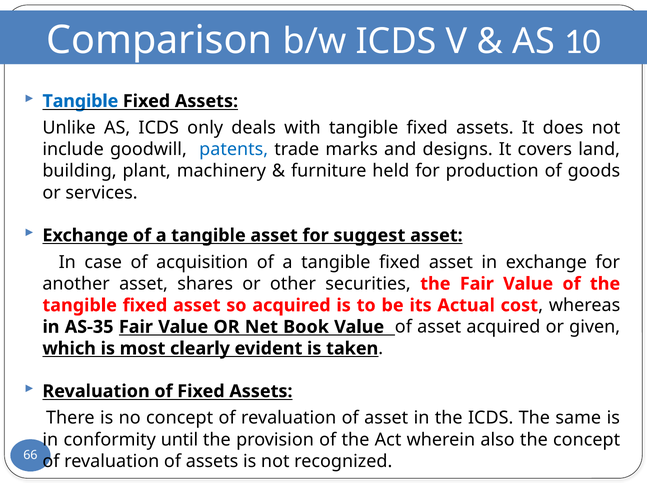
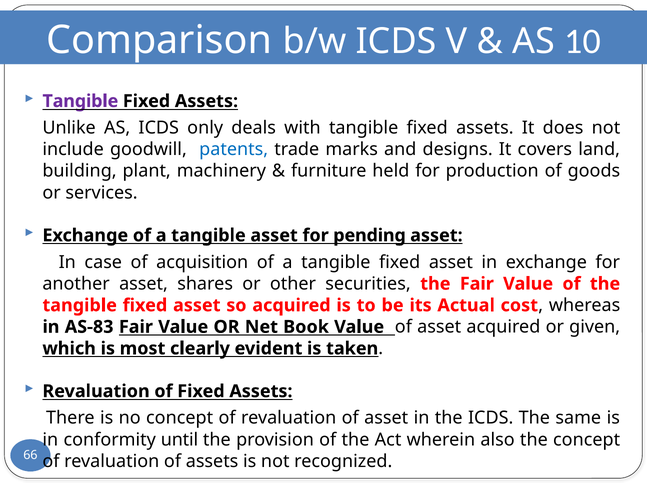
Tangible at (80, 101) colour: blue -> purple
suggest: suggest -> pending
AS-35: AS-35 -> AS-83
